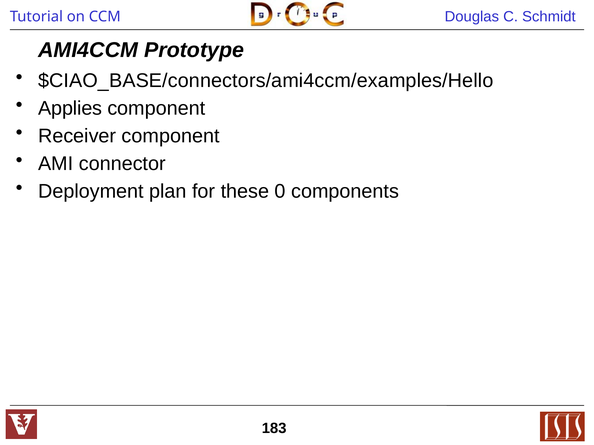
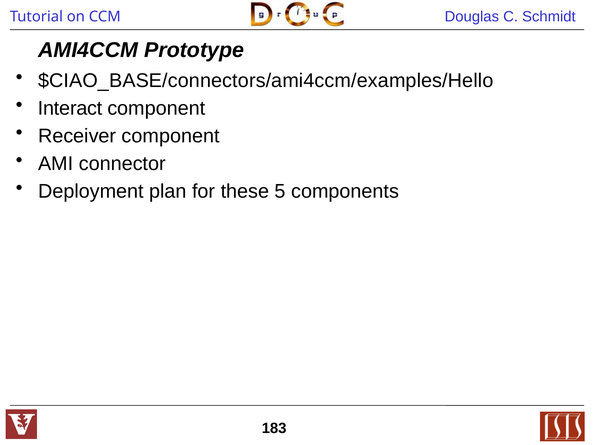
Applies: Applies -> Interact
0: 0 -> 5
